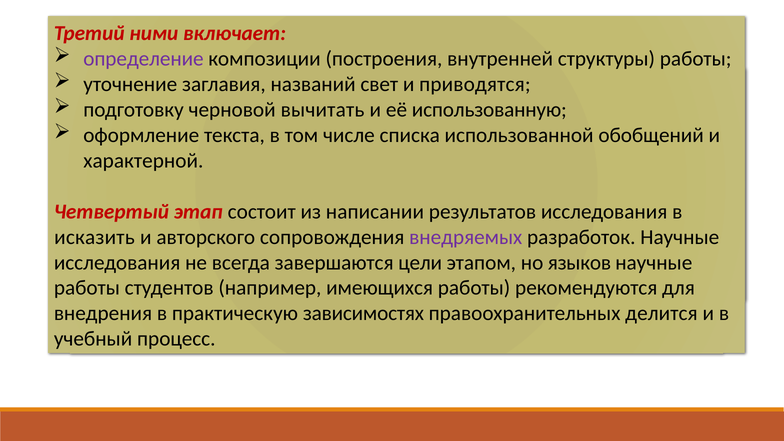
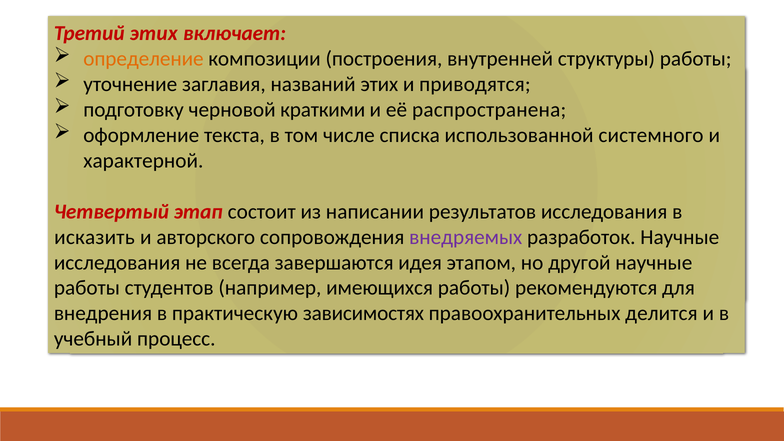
Третий ними: ними -> этих
определение colour: purple -> orange
названий свет: свет -> этих
вычитать: вычитать -> краткими
использованную: использованную -> распространена
обобщений: обобщений -> системного
цели: цели -> идея
языков: языков -> другой
